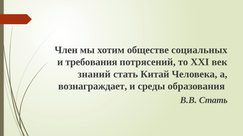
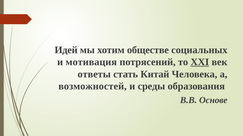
Член: Член -> Идей
требования: требования -> мотивация
ΧΧΙ underline: none -> present
знаний: знаний -> ответы
вознаграждает: вознаграждает -> возможностей
В.В Стать: Стать -> Основе
